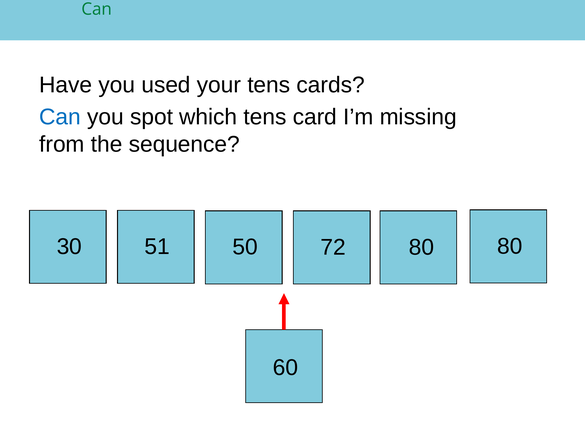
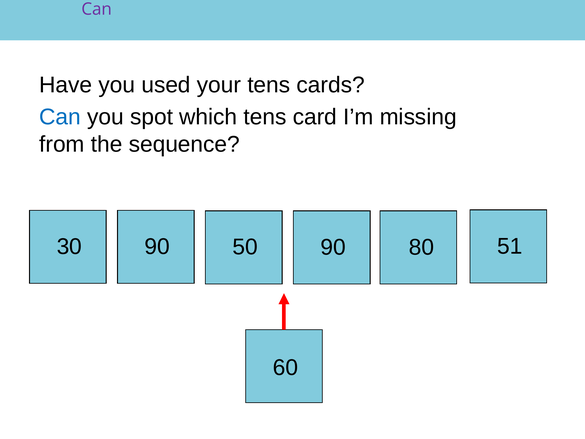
Can at (97, 9) colour: green -> purple
30 51: 51 -> 90
50 72: 72 -> 90
80 80: 80 -> 51
